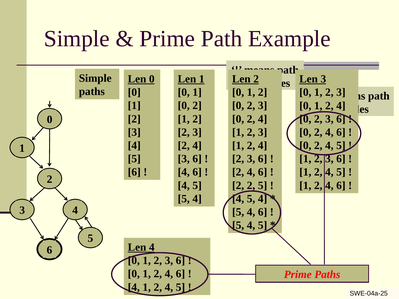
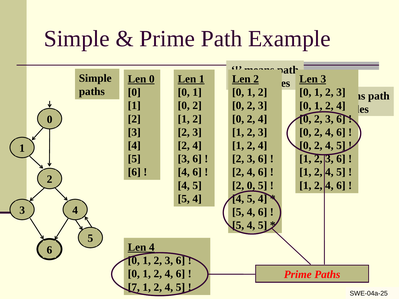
2 at (251, 186): 2 -> 0
4 at (134, 287): 4 -> 7
